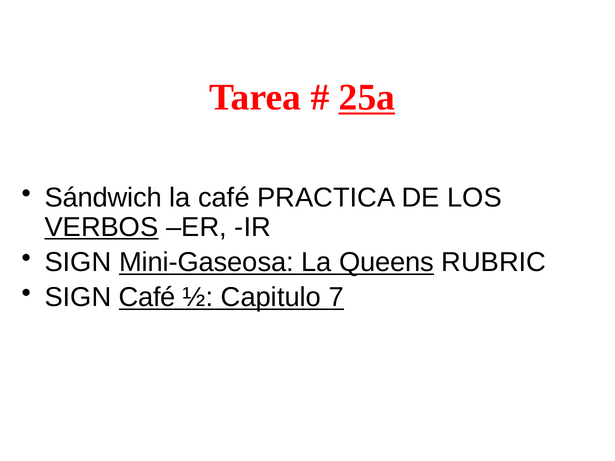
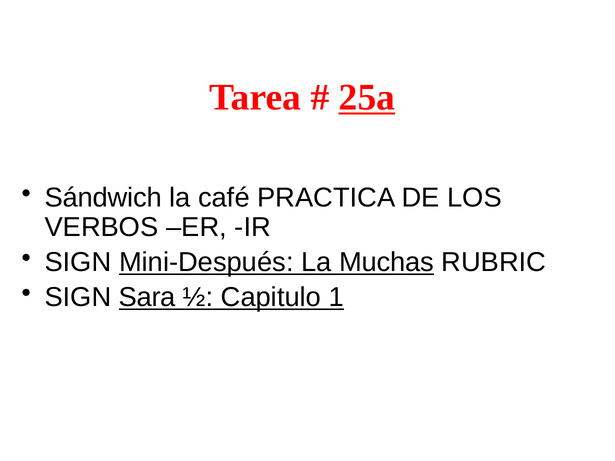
VERBOS underline: present -> none
Mini-Gaseosa: Mini-Gaseosa -> Mini-Después
Queens: Queens -> Muchas
SIGN Café: Café -> Sara
7: 7 -> 1
